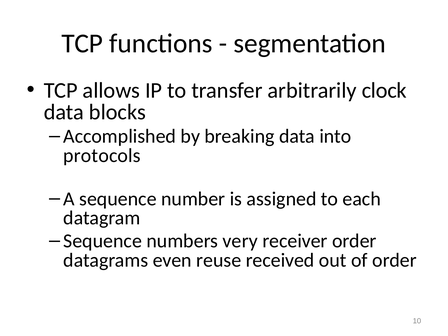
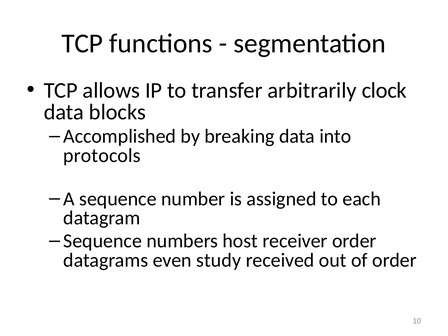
very: very -> host
reuse: reuse -> study
